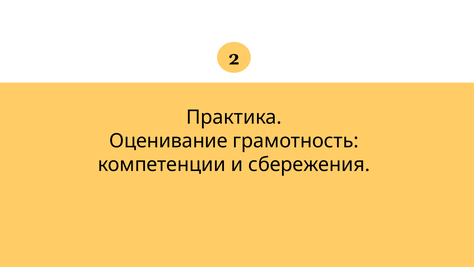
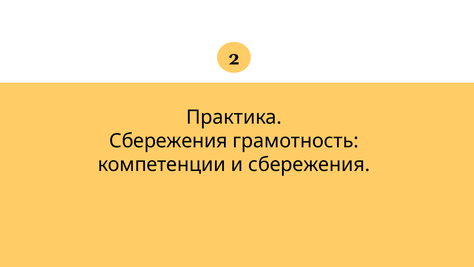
Оценивание at (168, 141): Оценивание -> Сбережения
